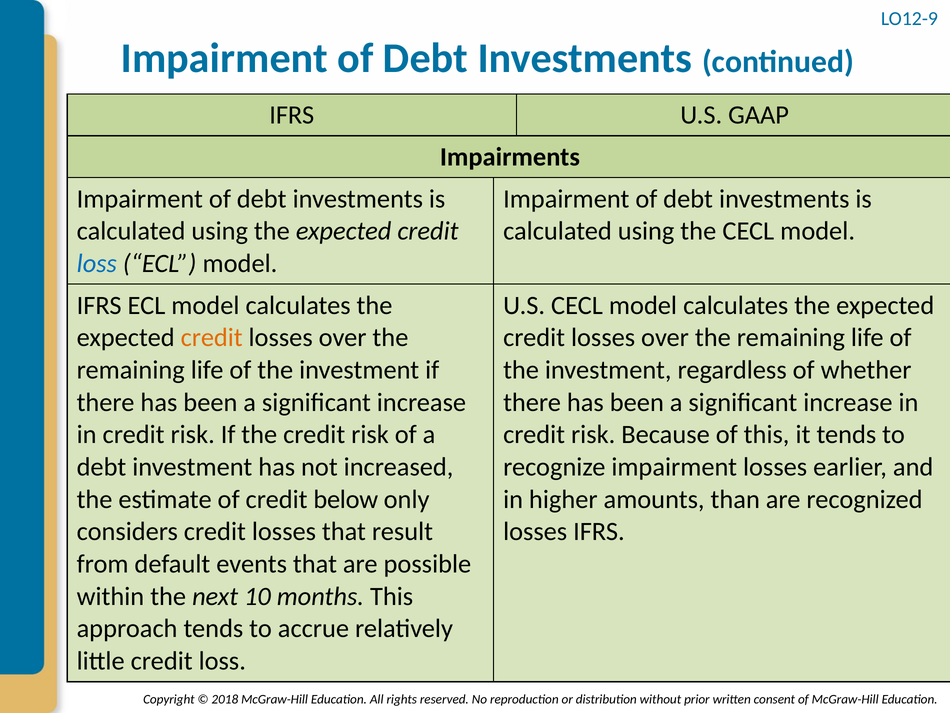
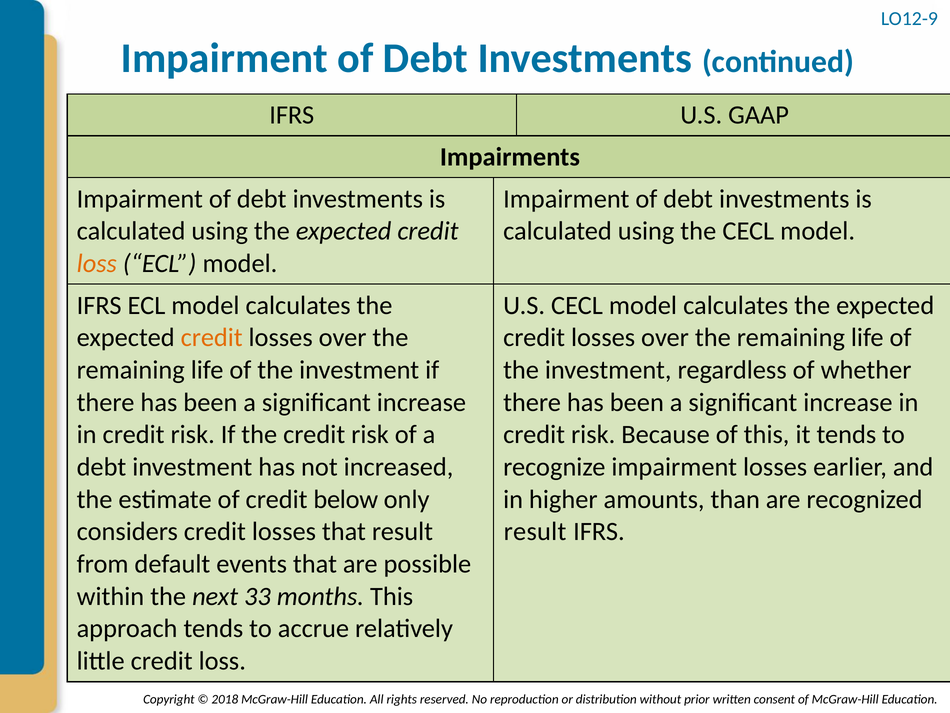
loss at (97, 263) colour: blue -> orange
losses at (535, 531): losses -> result
10: 10 -> 33
